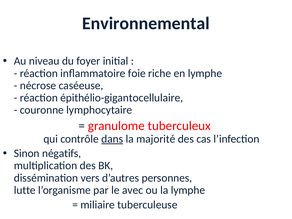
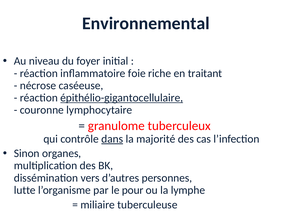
en lymphe: lymphe -> traitant
épithélio-gigantocellulaire underline: none -> present
négatifs: négatifs -> organes
avec: avec -> pour
